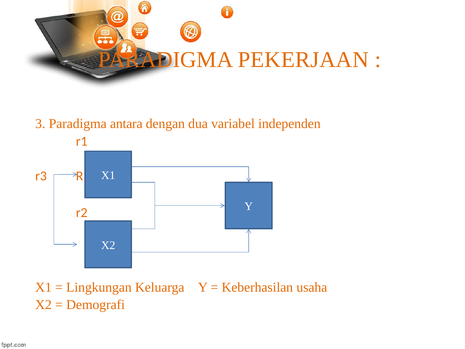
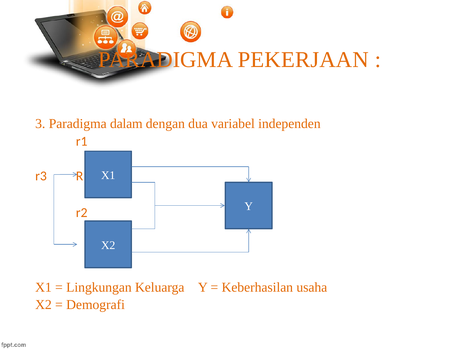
antara: antara -> dalam
